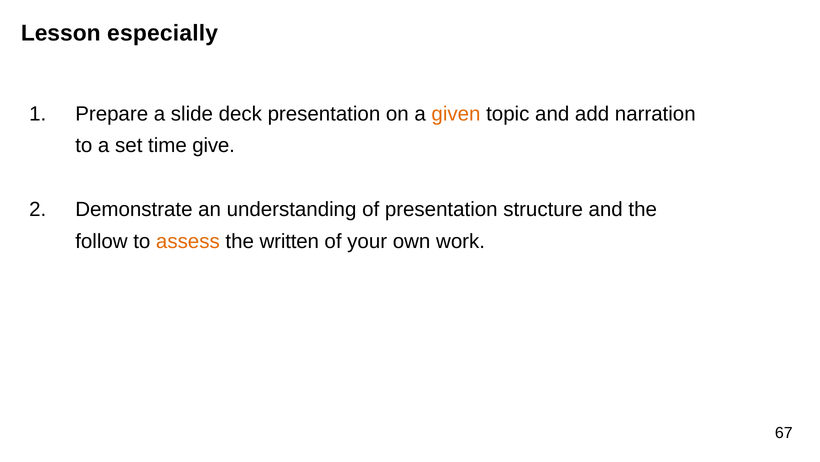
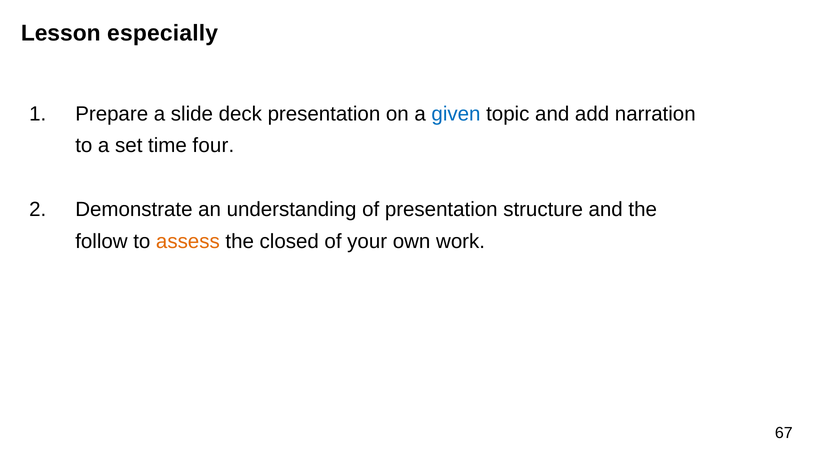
given colour: orange -> blue
give: give -> four
written: written -> closed
